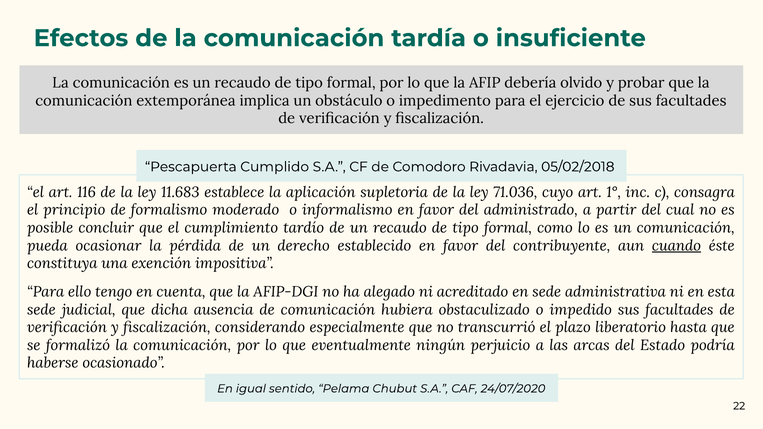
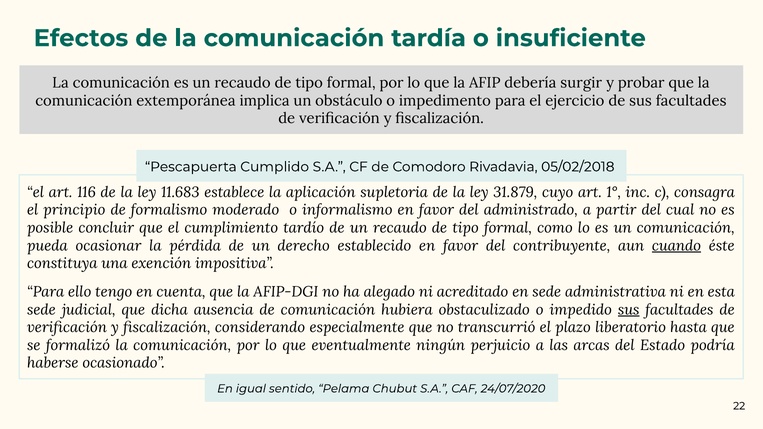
olvido: olvido -> surgir
71.036: 71.036 -> 31.879
sus at (629, 310) underline: none -> present
